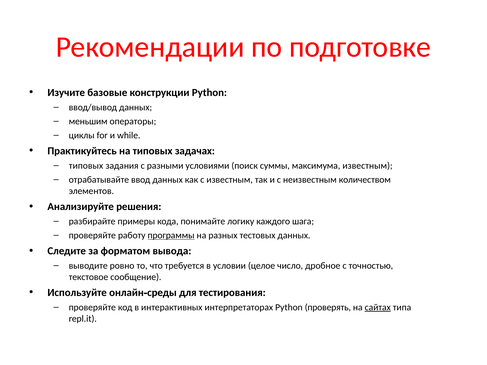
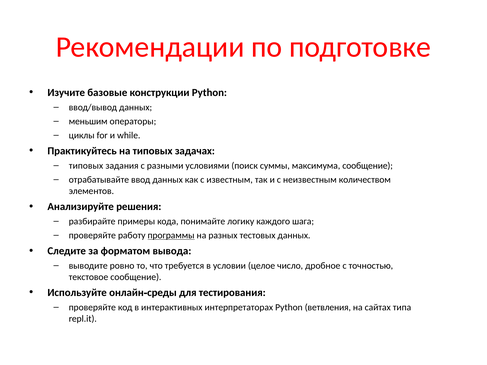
максимума известным: известным -> сообщение
проверять: проверять -> ветвления
сайтах underline: present -> none
